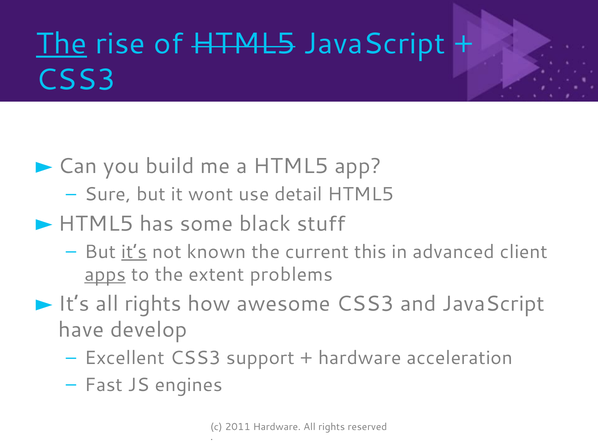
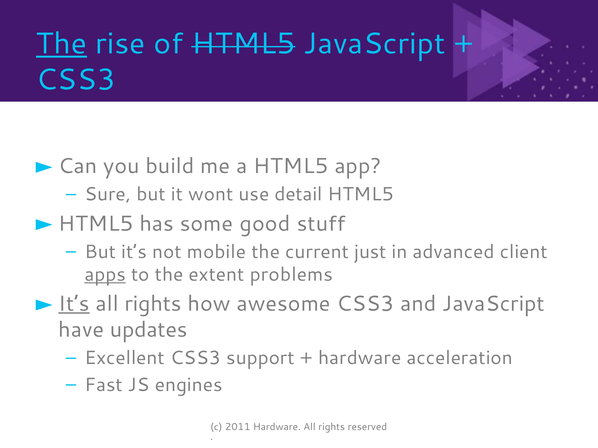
black: black -> good
it’s at (134, 252) underline: present -> none
known: known -> mobile
this: this -> just
It’s at (74, 304) underline: none -> present
develop: develop -> updates
